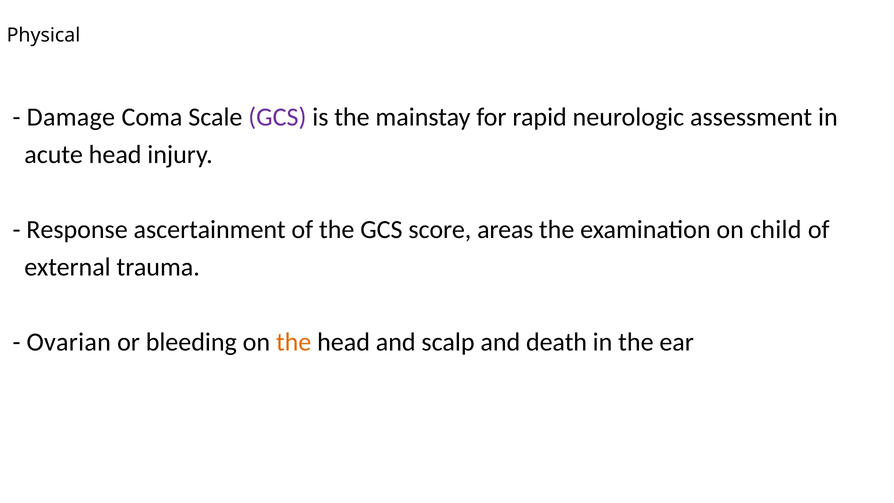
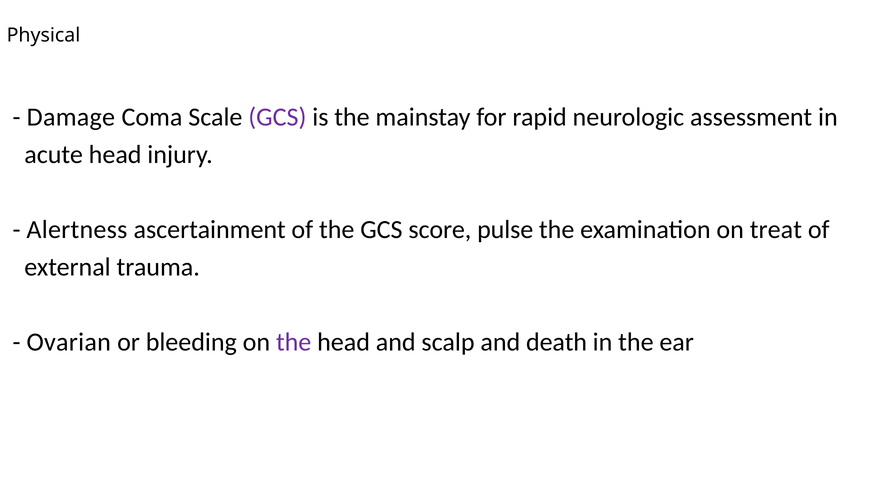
Response: Response -> Alertness
areas: areas -> pulse
child: child -> treat
the at (294, 342) colour: orange -> purple
